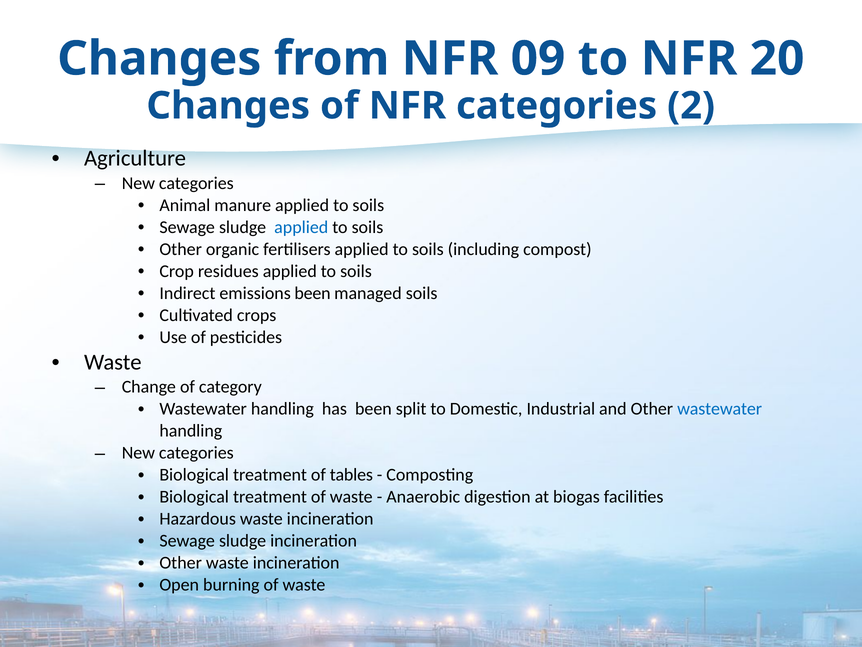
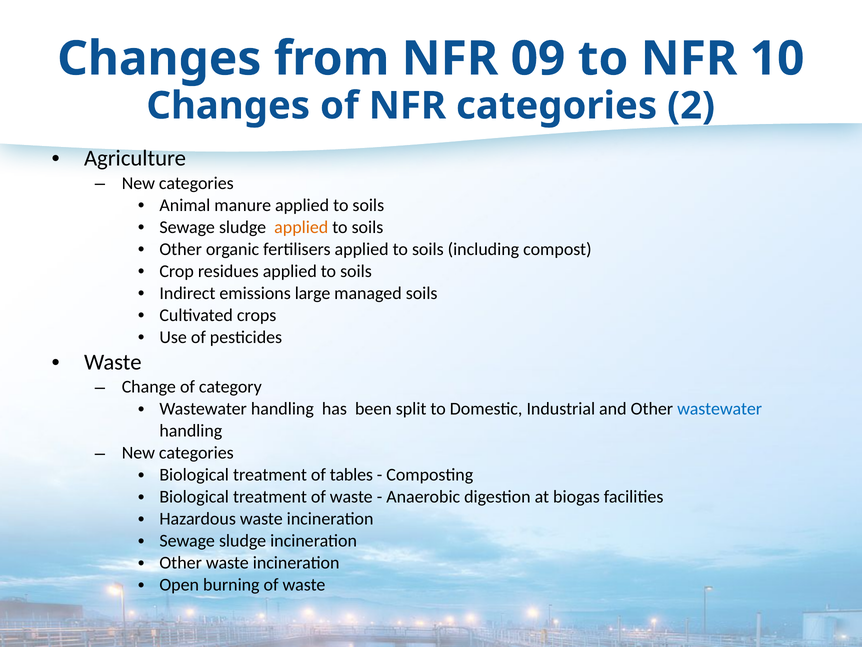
20: 20 -> 10
applied at (301, 227) colour: blue -> orange
emissions been: been -> large
